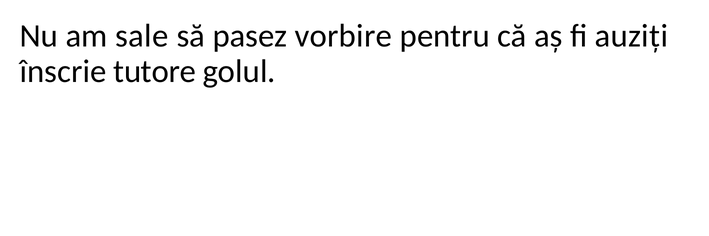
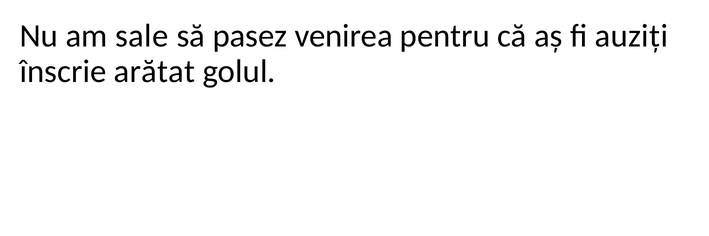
vorbire: vorbire -> venirea
tutore: tutore -> arătat
